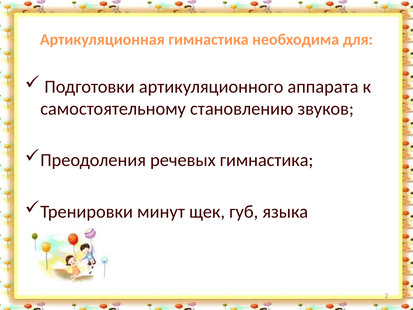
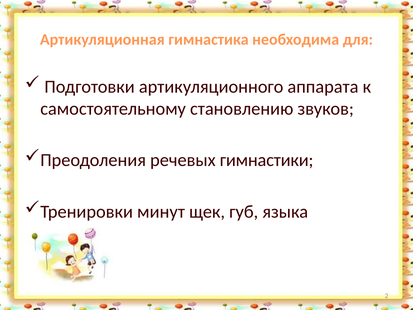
речевых гимнастика: гимнастика -> гимнастики
